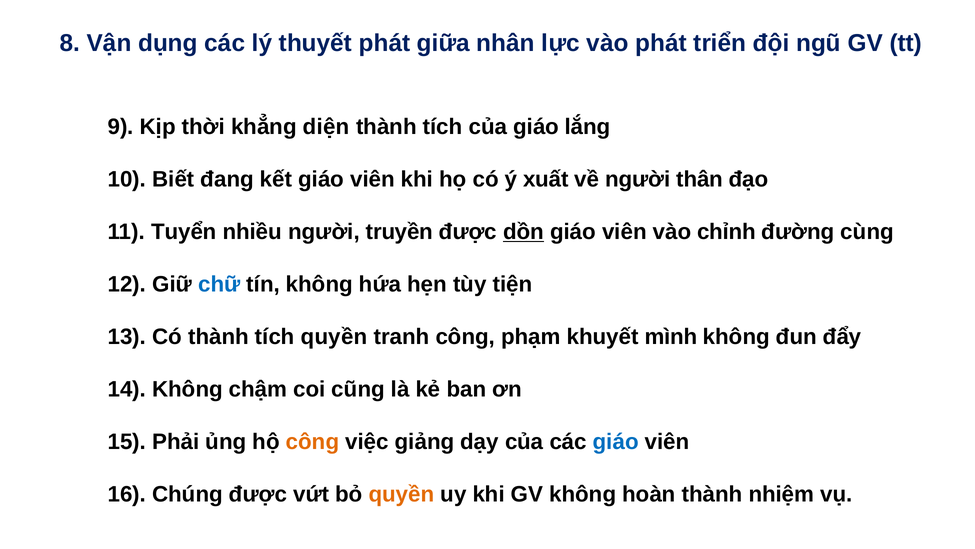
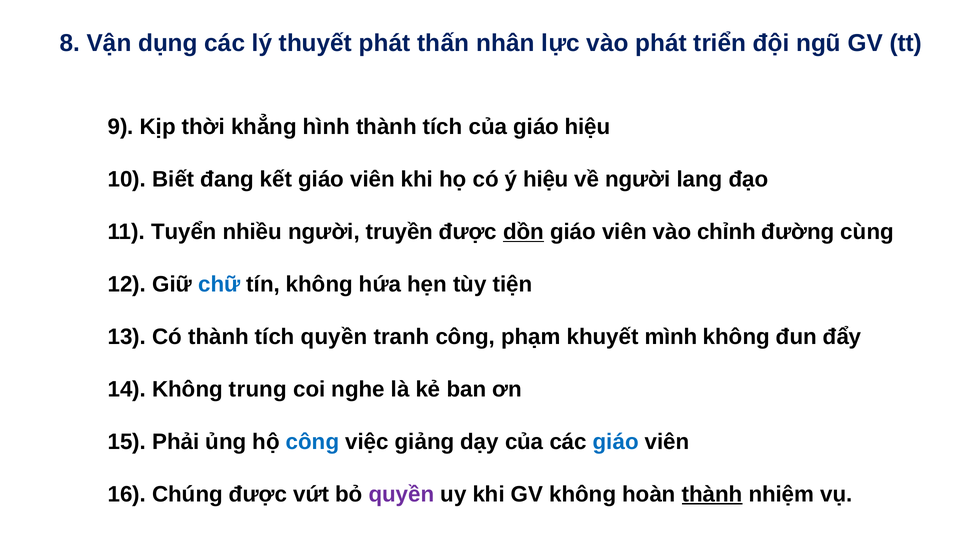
giữa: giữa -> thấn
diện: diện -> hình
giáo lắng: lắng -> hiệu
ý xuất: xuất -> hiệu
thân: thân -> lang
chậm: chậm -> trung
cũng: cũng -> nghe
công at (313, 441) colour: orange -> blue
quyền at (401, 494) colour: orange -> purple
thành at (712, 494) underline: none -> present
